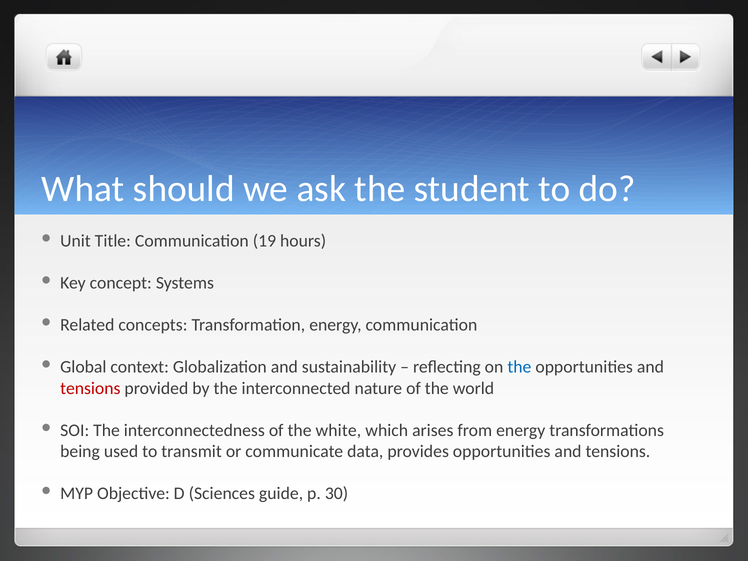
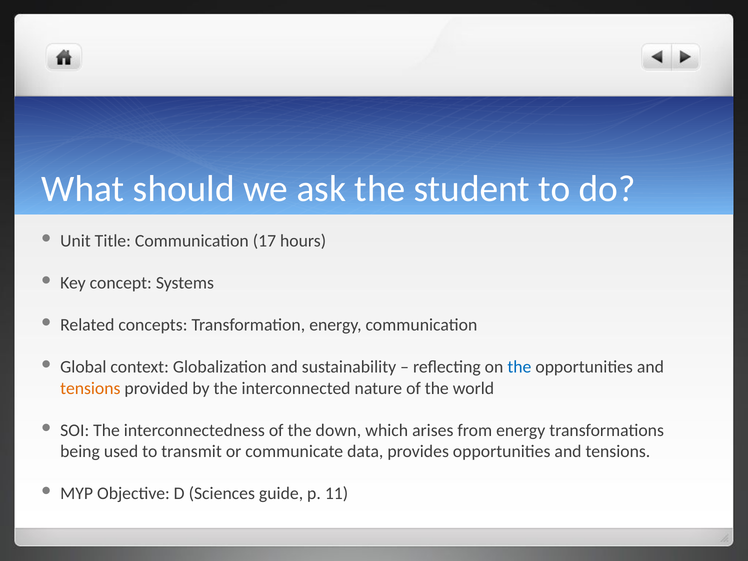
19: 19 -> 17
tensions at (90, 388) colour: red -> orange
white: white -> down
30: 30 -> 11
